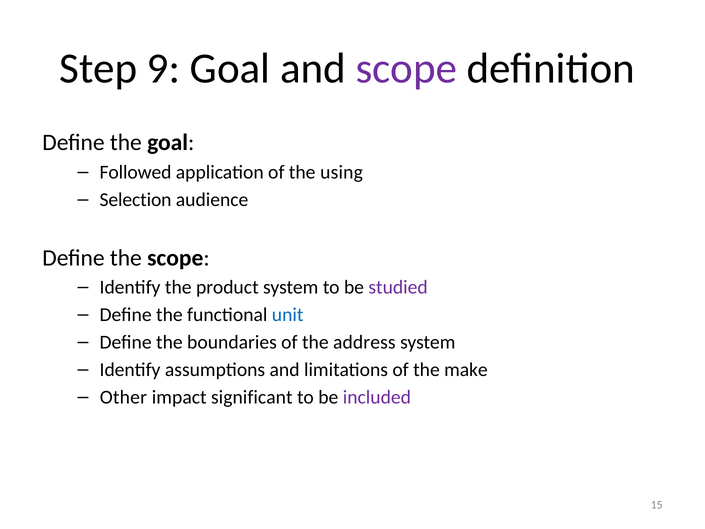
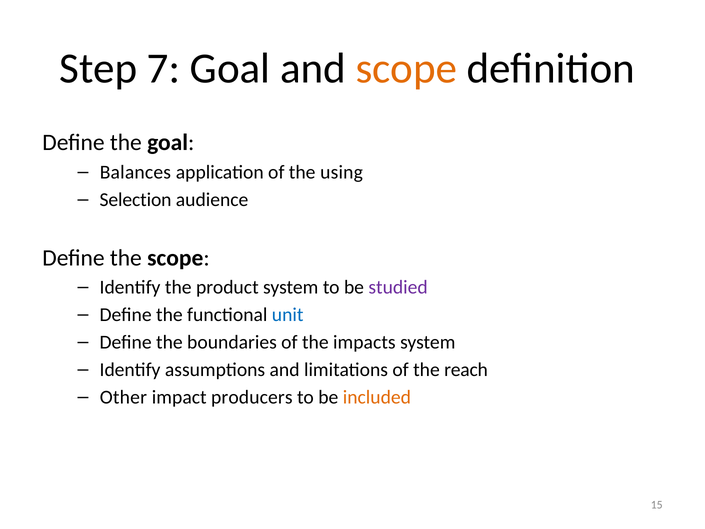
9: 9 -> 7
scope at (406, 68) colour: purple -> orange
Followed: Followed -> Balances
address: address -> impacts
make: make -> reach
significant: significant -> producers
included colour: purple -> orange
